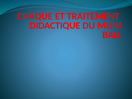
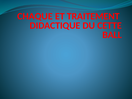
MUNI: MUNI -> CETTE
